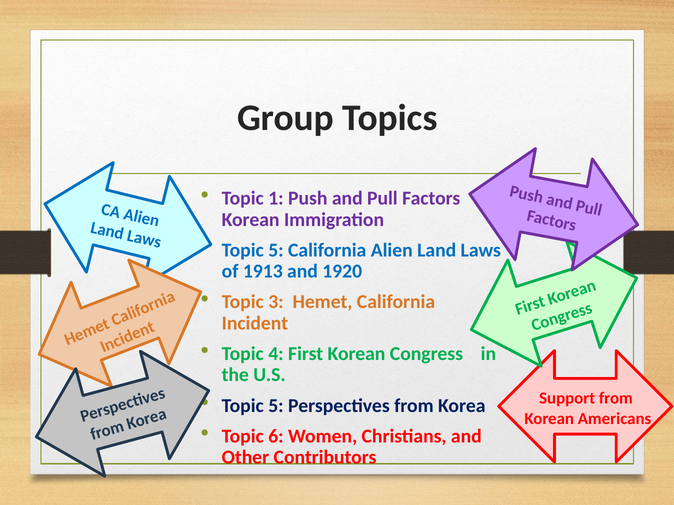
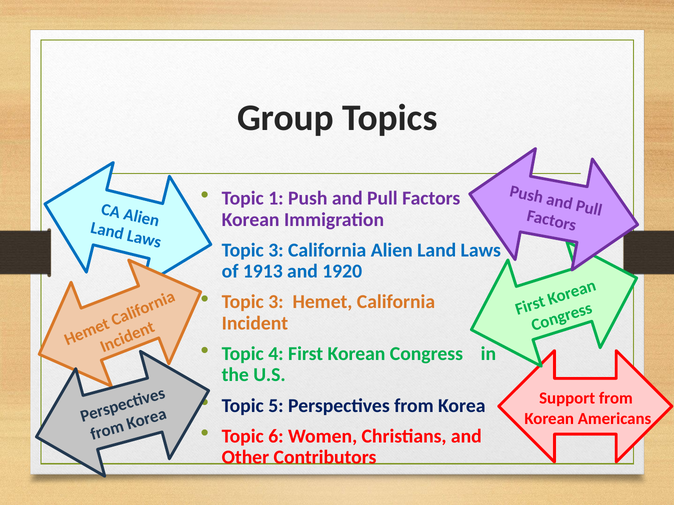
5 at (276, 250): 5 -> 3
